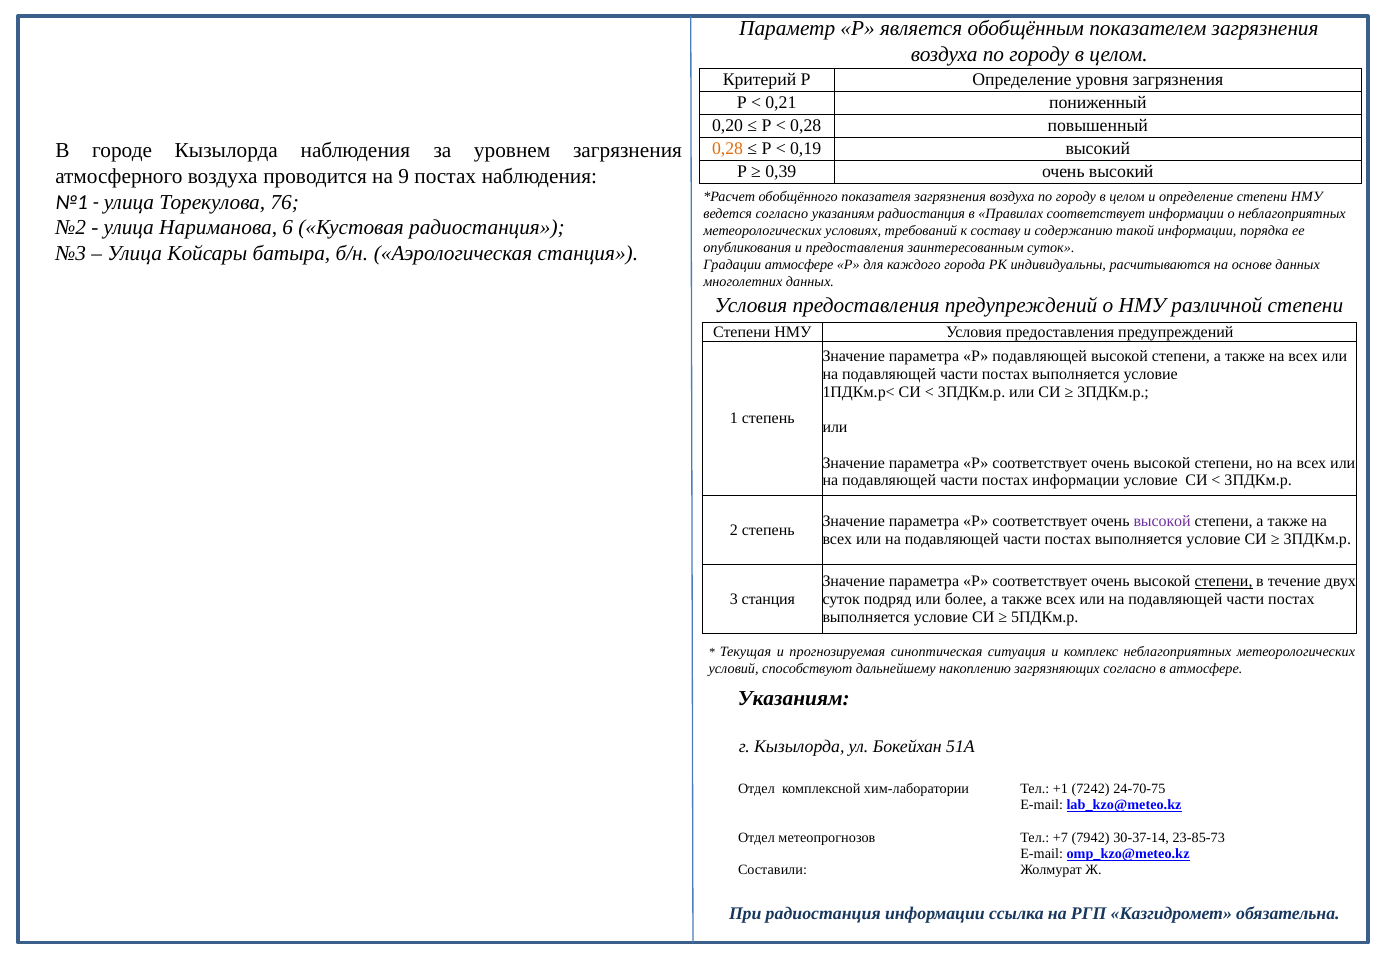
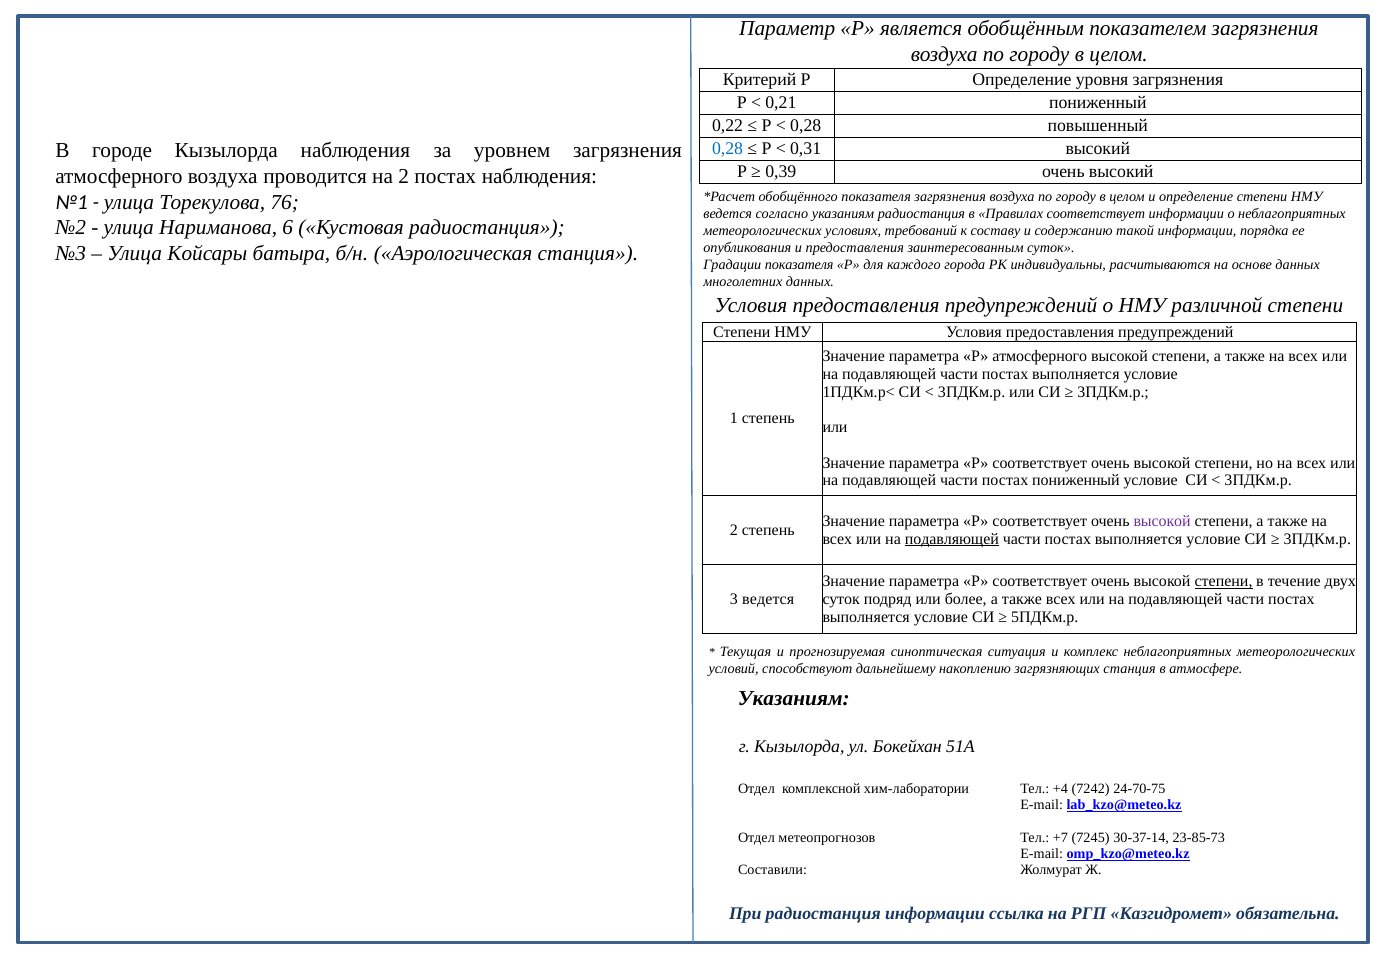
0,20: 0,20 -> 0,22
0,28 at (728, 149) colour: orange -> blue
0,19: 0,19 -> 0,31
на 9: 9 -> 2
Градации атмосфере: атмосфере -> показателя
Р подавляющей: подавляющей -> атмосферного
постах информации: информации -> пониженный
подавляющей at (952, 539) underline: none -> present
3 станция: станция -> ведется
загрязняющих согласно: согласно -> станция
+1: +1 -> +4
7942: 7942 -> 7245
